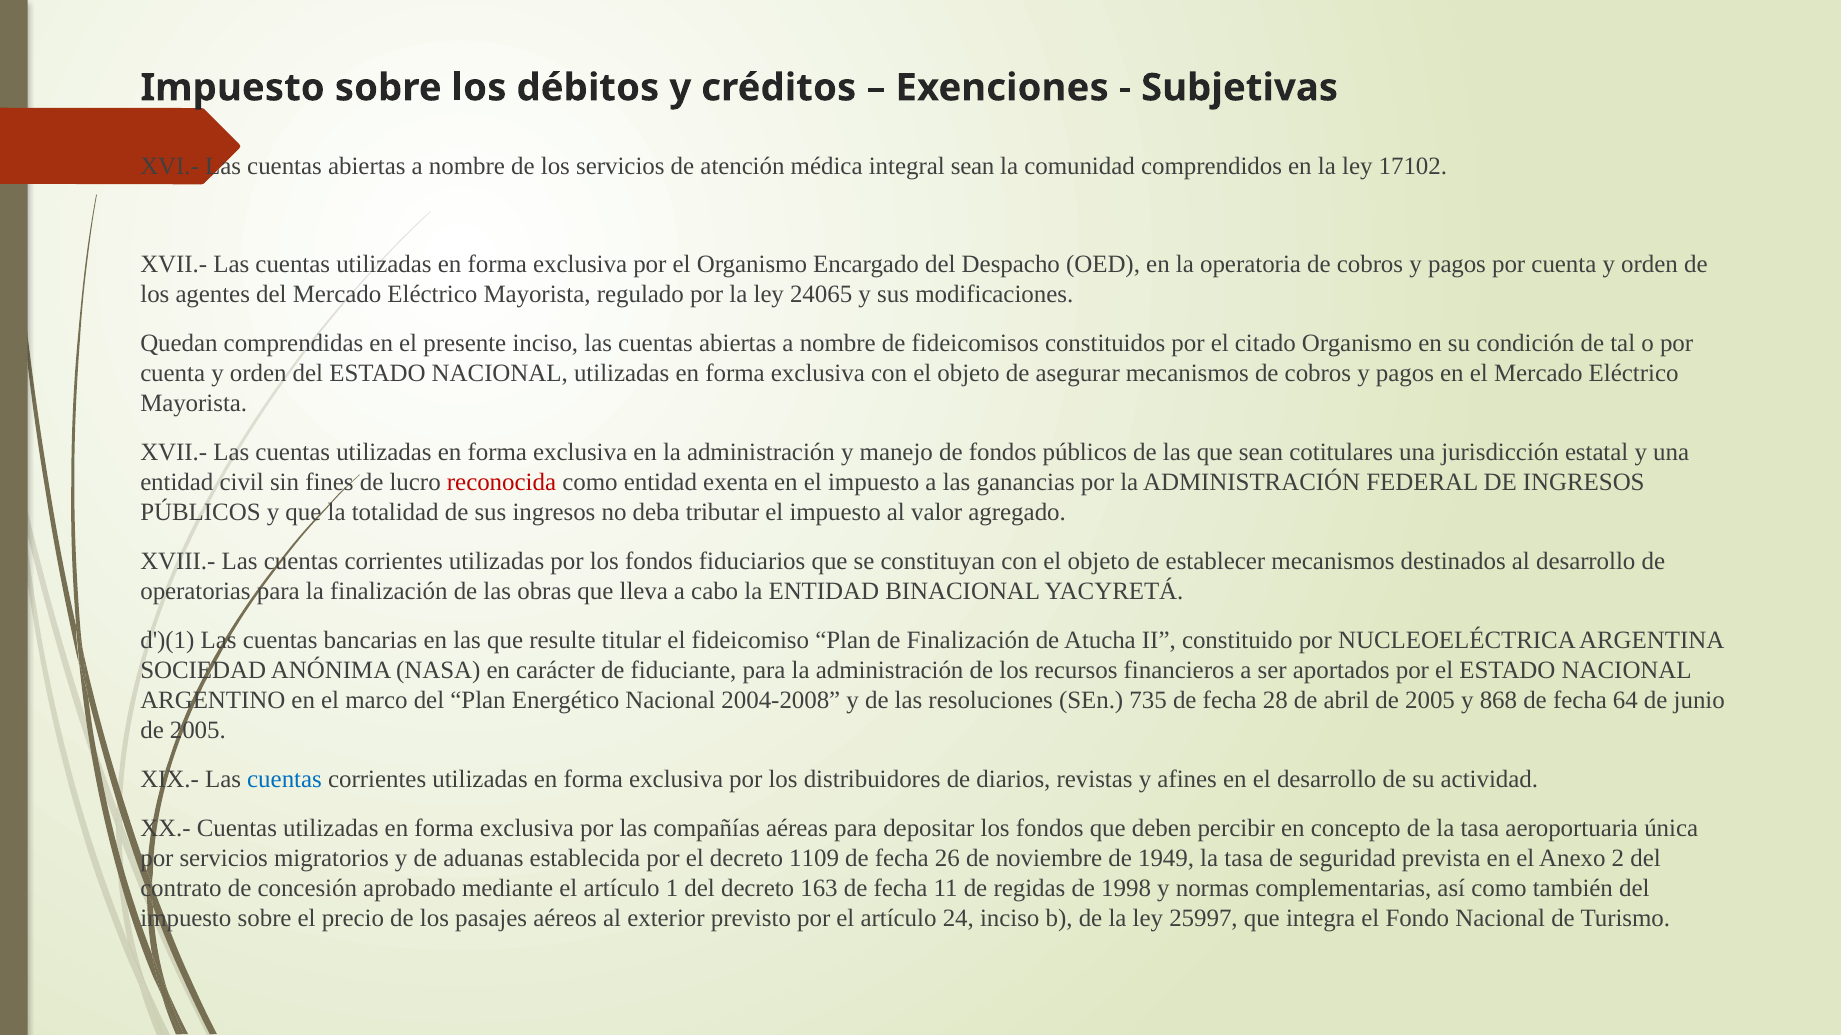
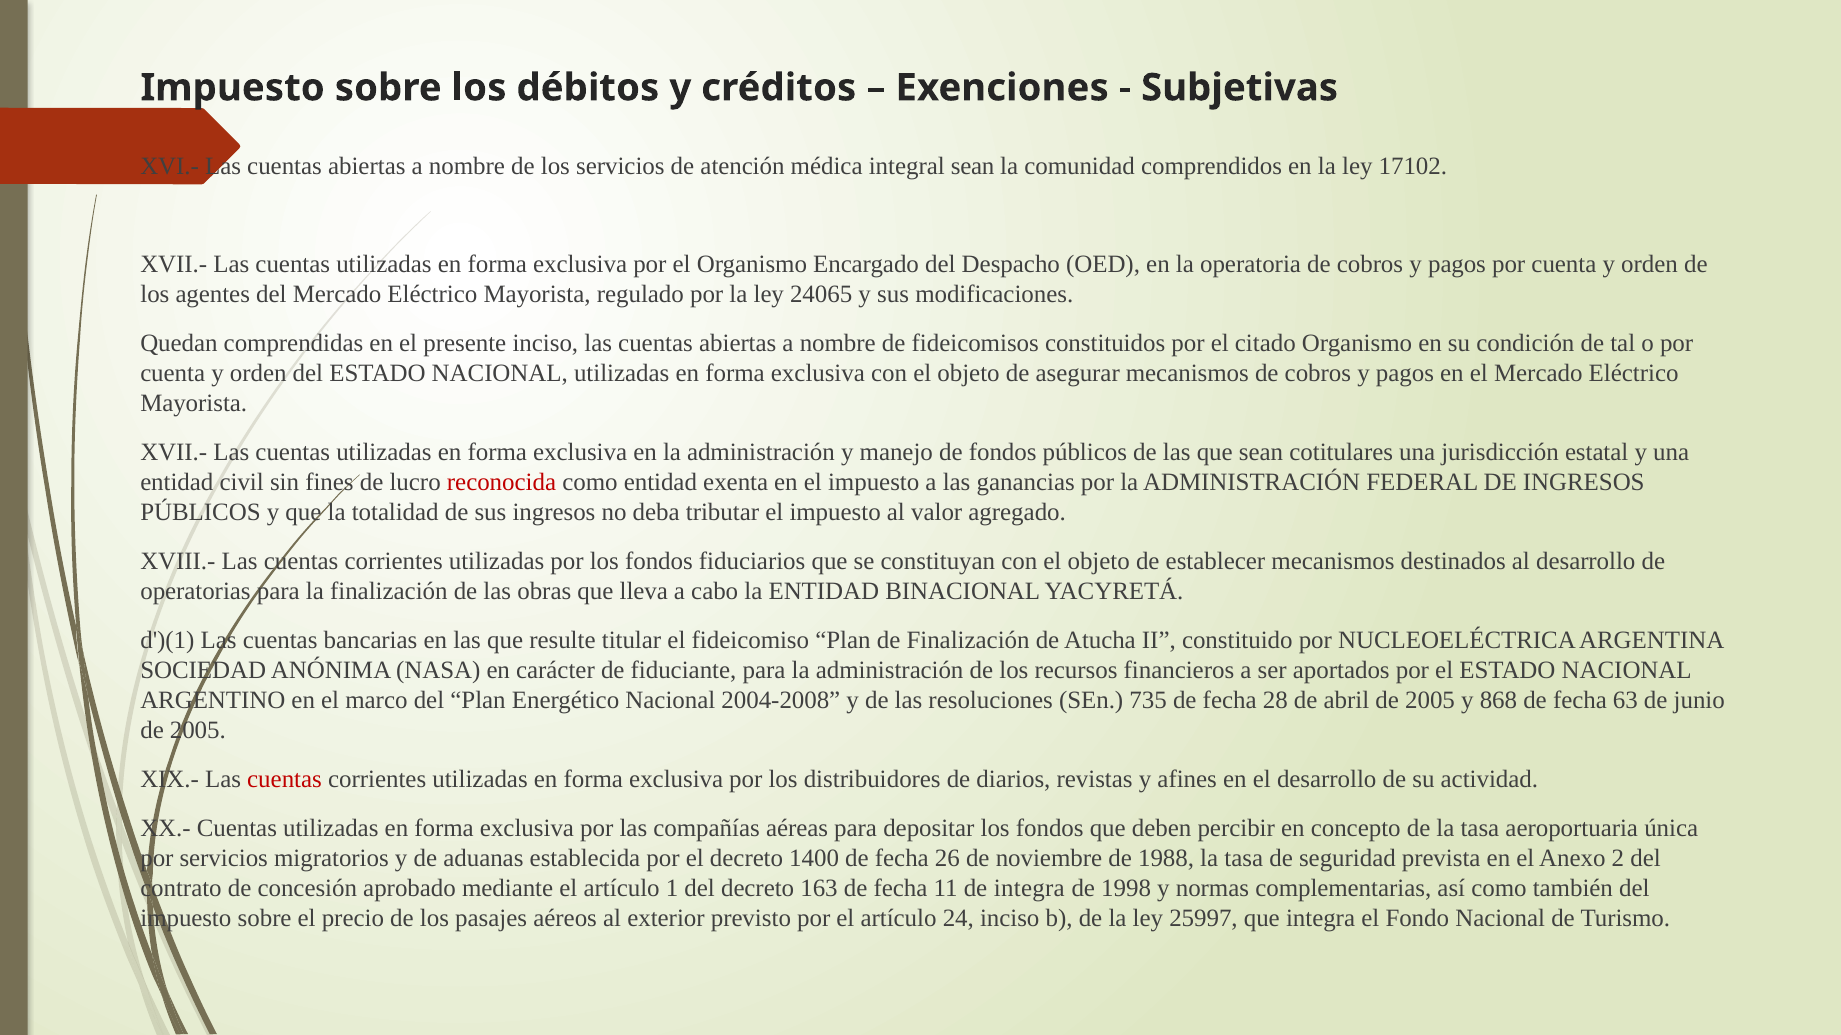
64: 64 -> 63
cuentas at (285, 780) colour: blue -> red
1109: 1109 -> 1400
1949: 1949 -> 1988
de regidas: regidas -> integra
